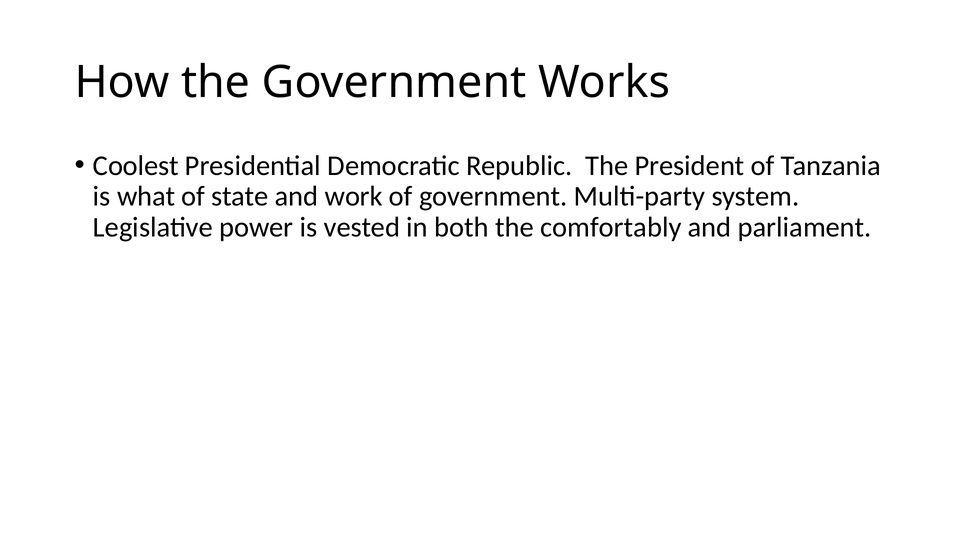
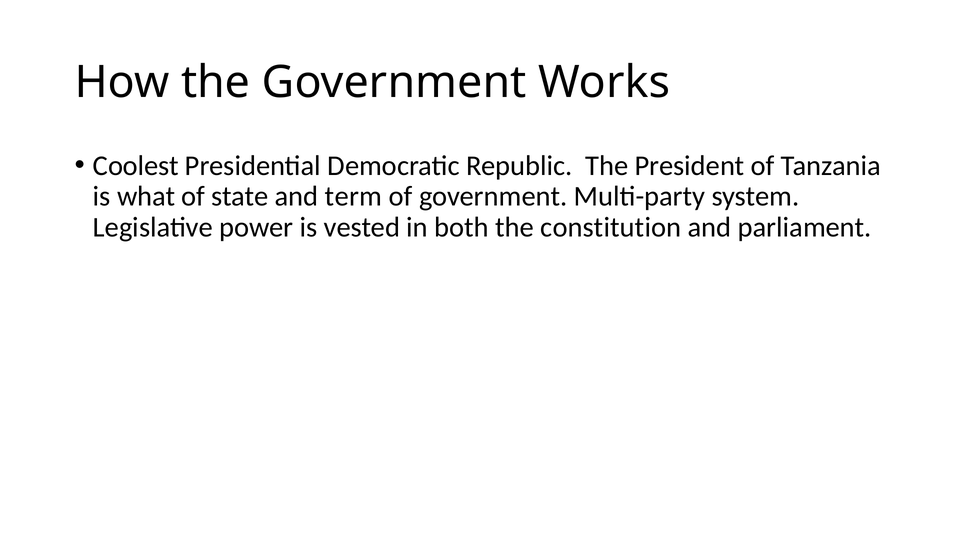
work: work -> term
comfortably: comfortably -> constitution
